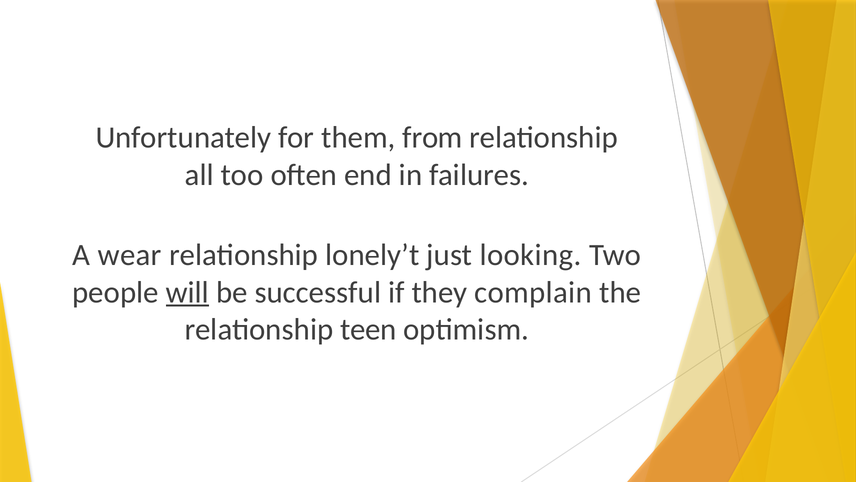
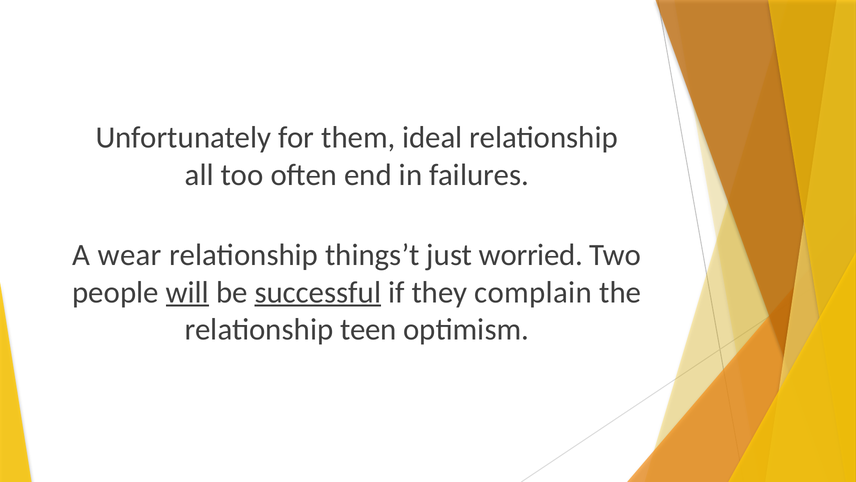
from: from -> ideal
lonely’t: lonely’t -> things’t
looking: looking -> worried
successful underline: none -> present
